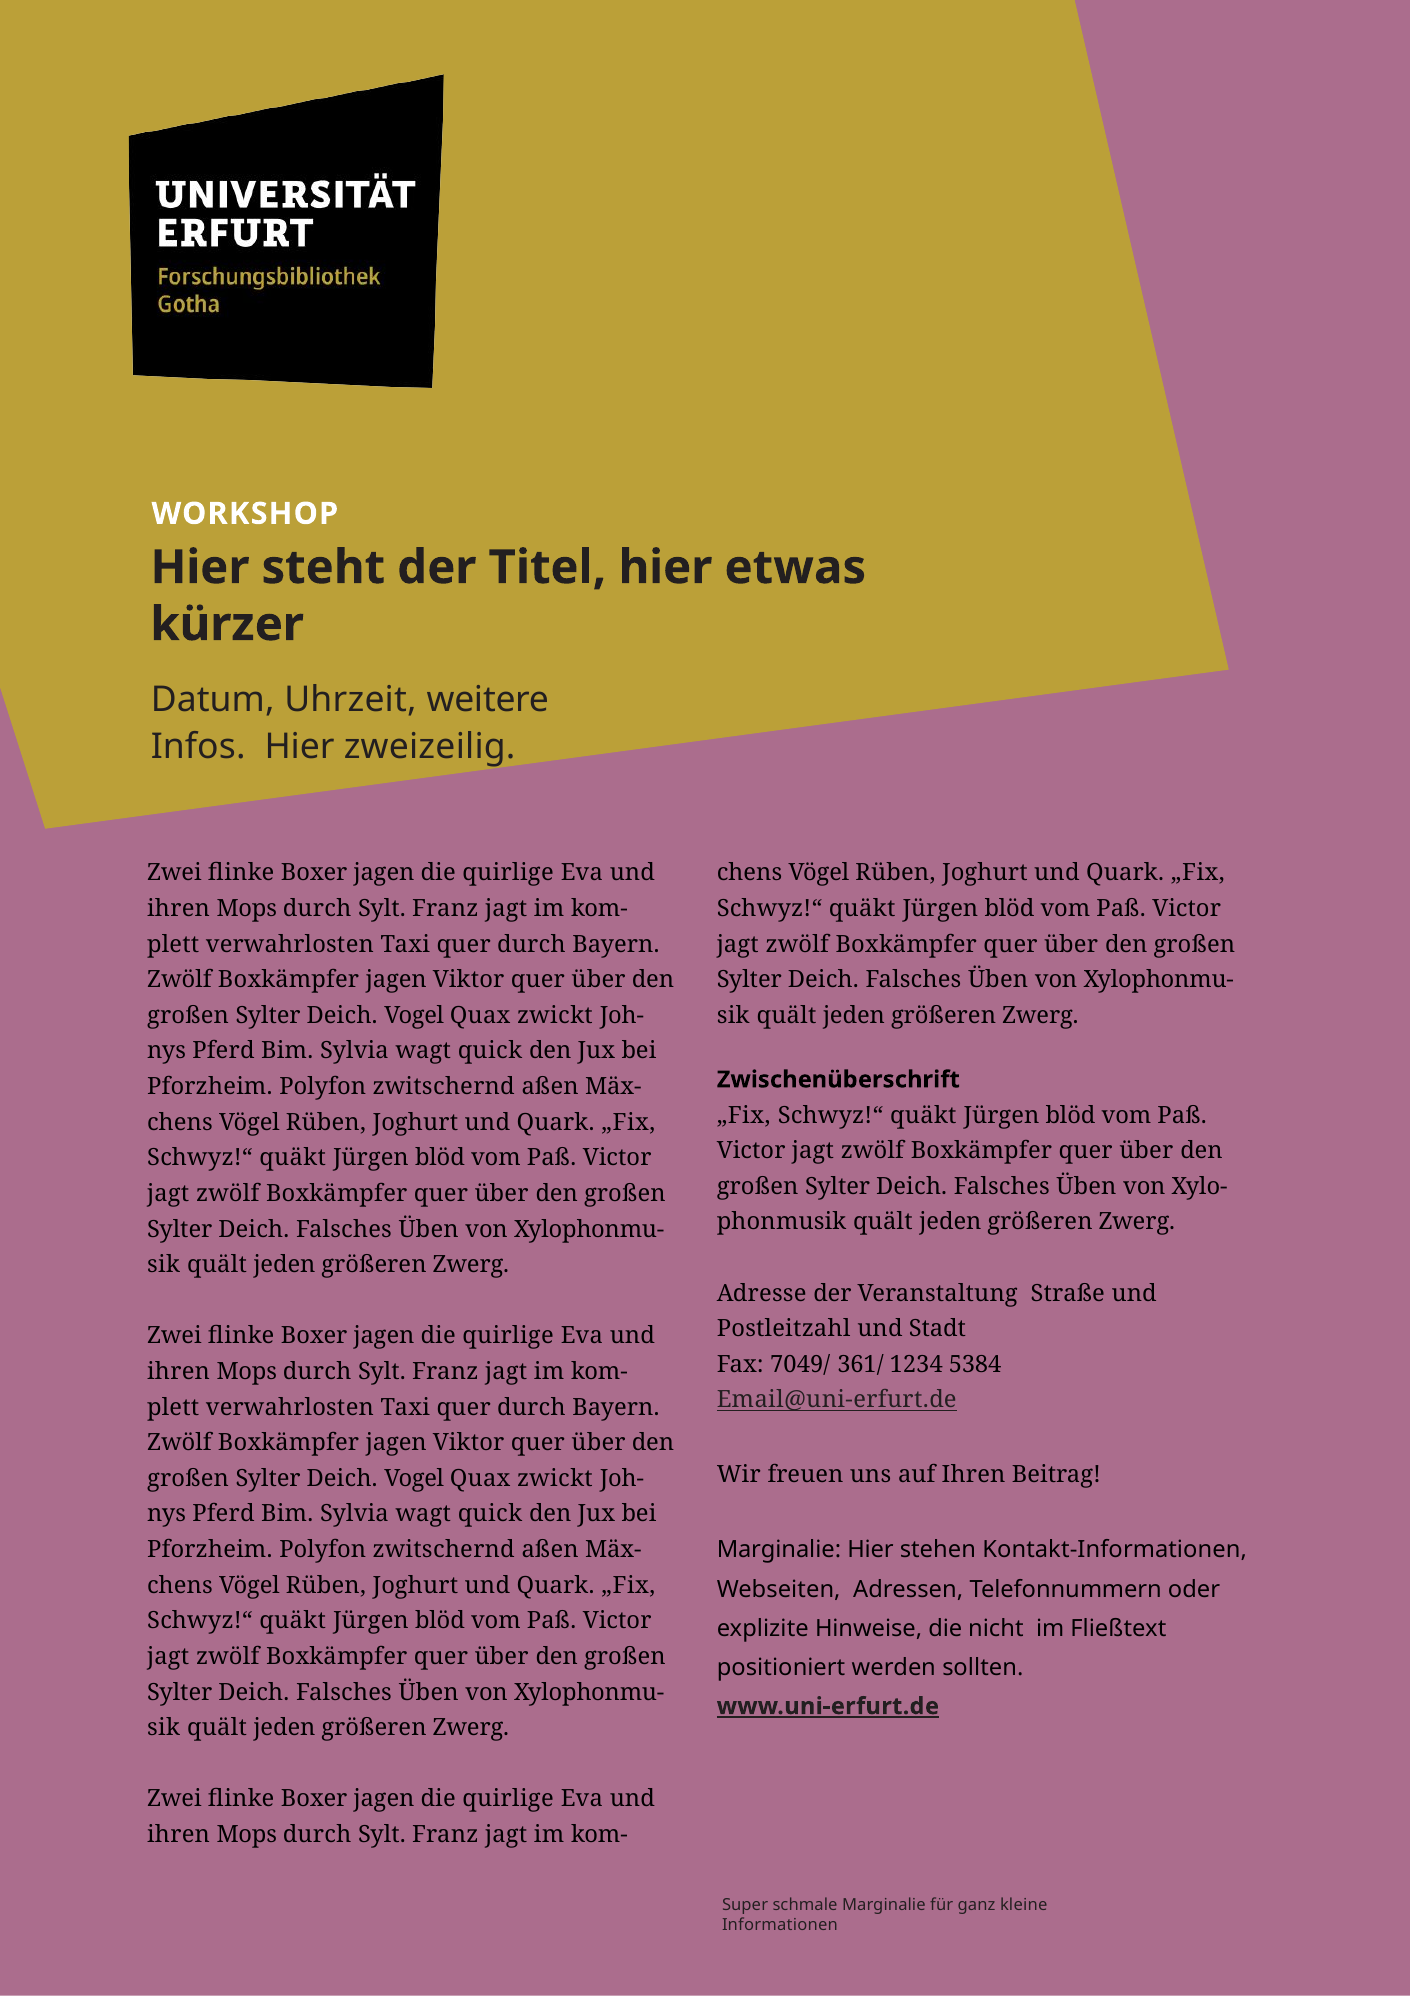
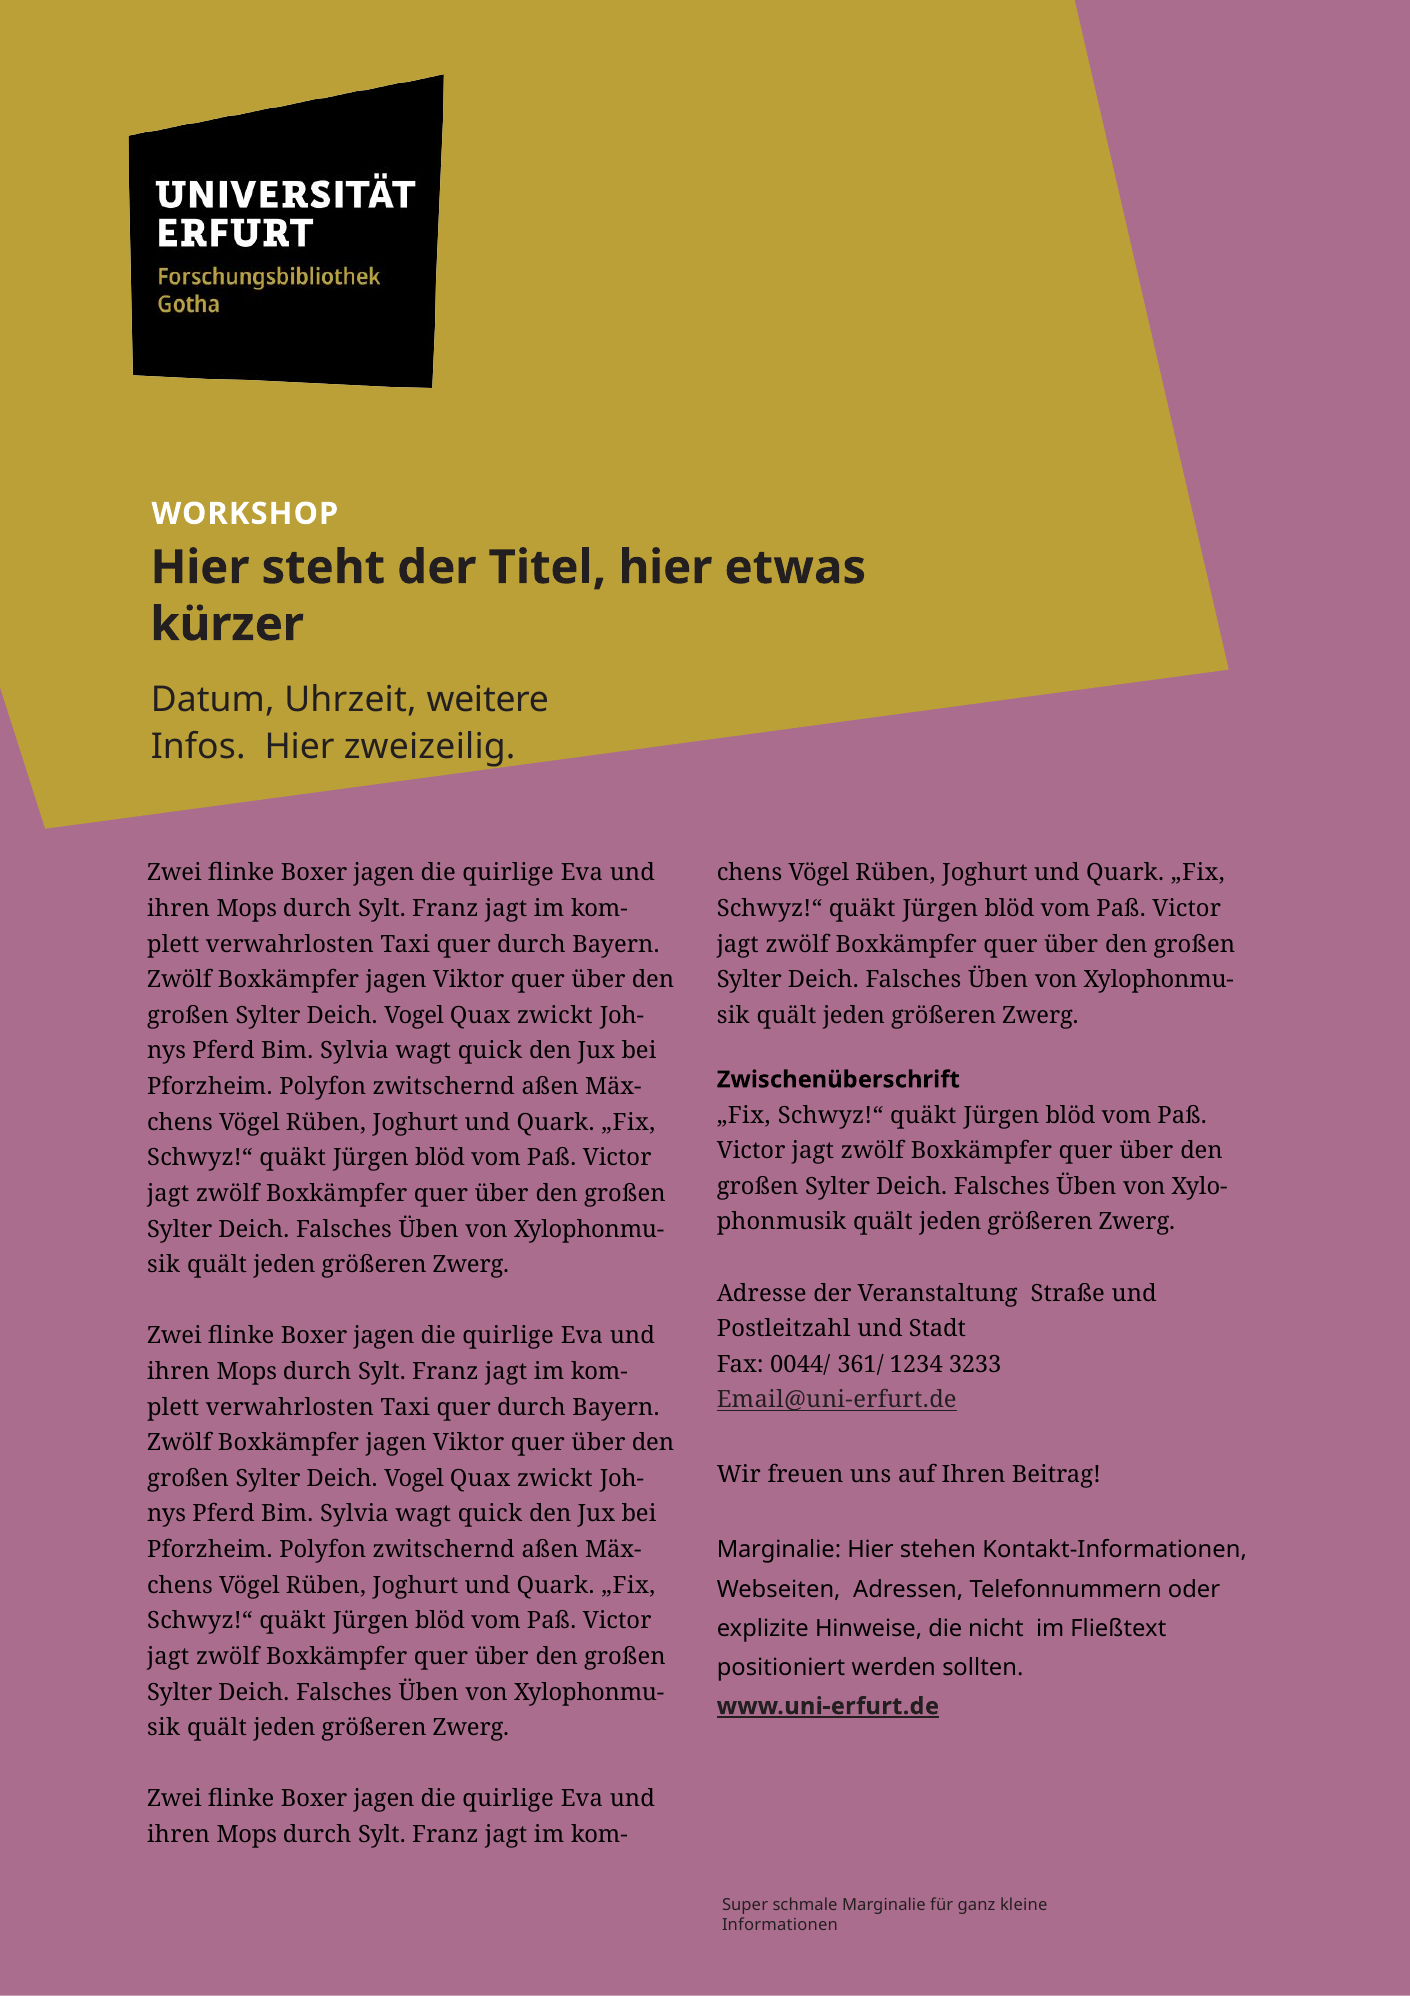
7049/: 7049/ -> 0044/
5384: 5384 -> 3233
